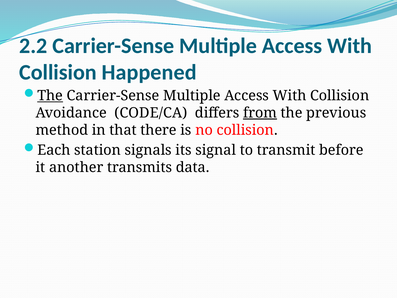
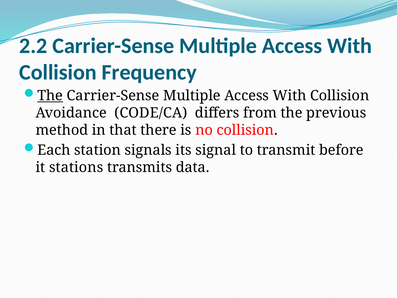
Happened: Happened -> Frequency
from underline: present -> none
another: another -> stations
